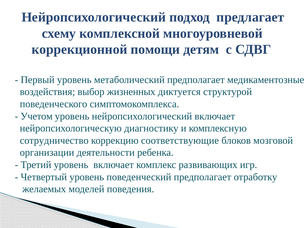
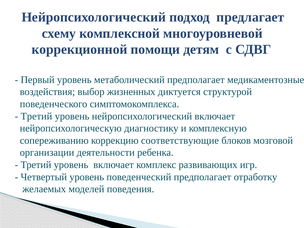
Учетом at (37, 116): Учетом -> Третий
сотрудничество: сотрудничество -> сопереживанию
